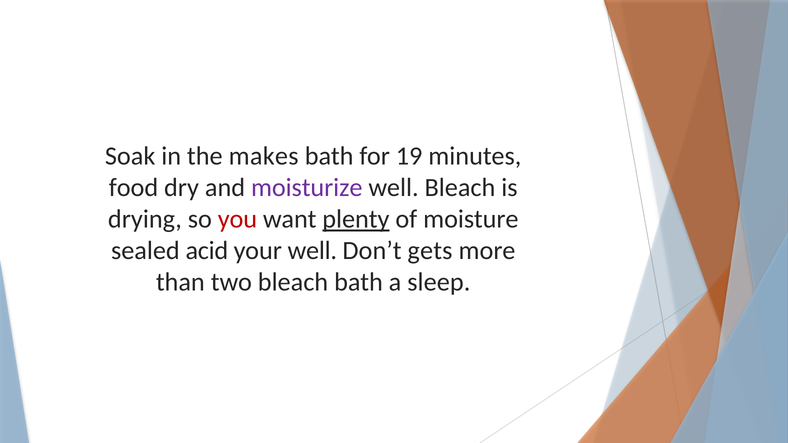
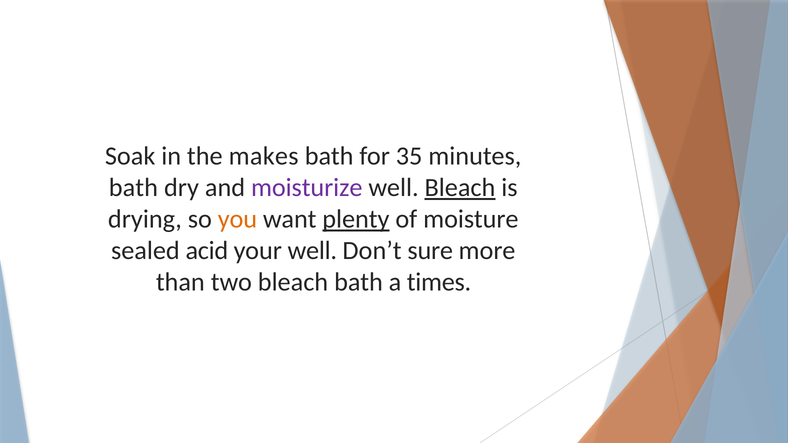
19: 19 -> 35
food at (133, 188): food -> bath
Bleach at (460, 188) underline: none -> present
you colour: red -> orange
gets: gets -> sure
sleep: sleep -> times
